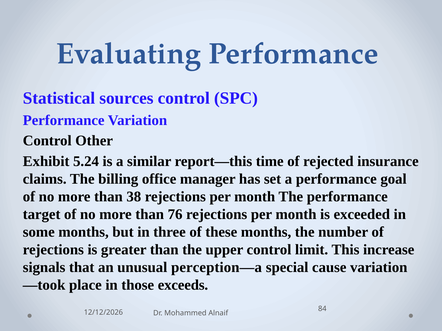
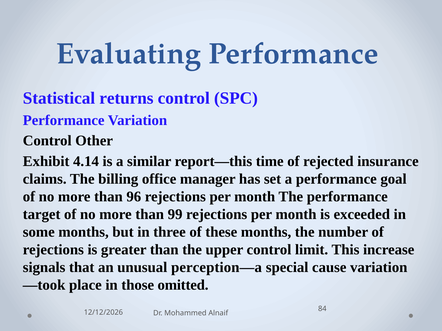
sources: sources -> returns
5.24: 5.24 -> 4.14
38: 38 -> 96
76: 76 -> 99
exceeds: exceeds -> omitted
